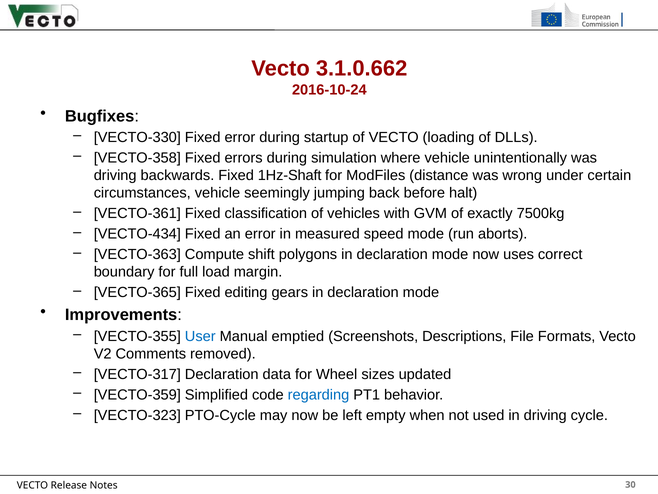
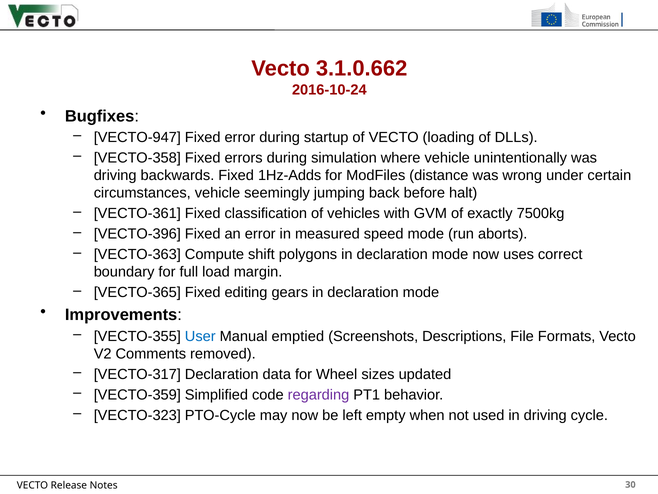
VECTO-330: VECTO-330 -> VECTO-947
1Hz-Shaft: 1Hz-Shaft -> 1Hz-Adds
VECTO-434: VECTO-434 -> VECTO-396
regarding colour: blue -> purple
